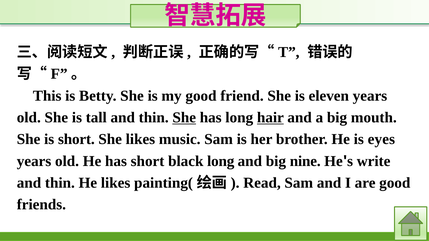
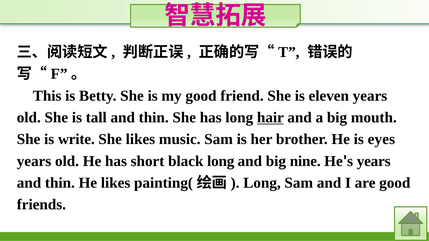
She at (184, 118) underline: present -> none
is short: short -> write
write at (374, 161): write -> years
Read at (262, 183): Read -> Long
